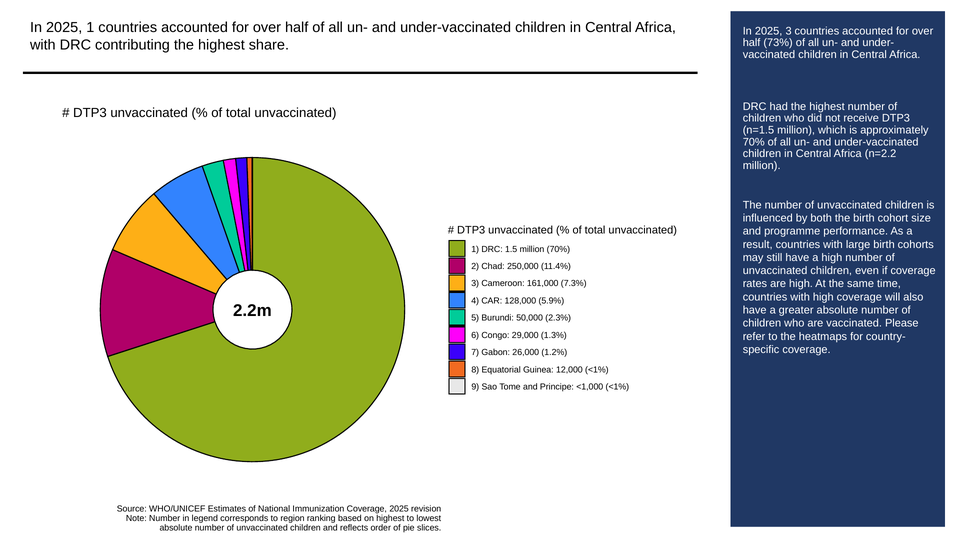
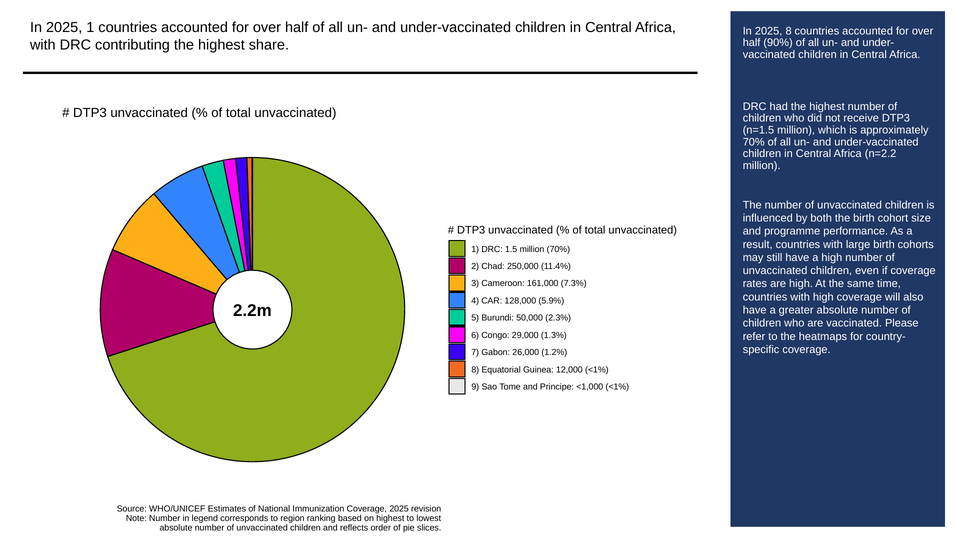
2025 3: 3 -> 8
73%: 73% -> 90%
